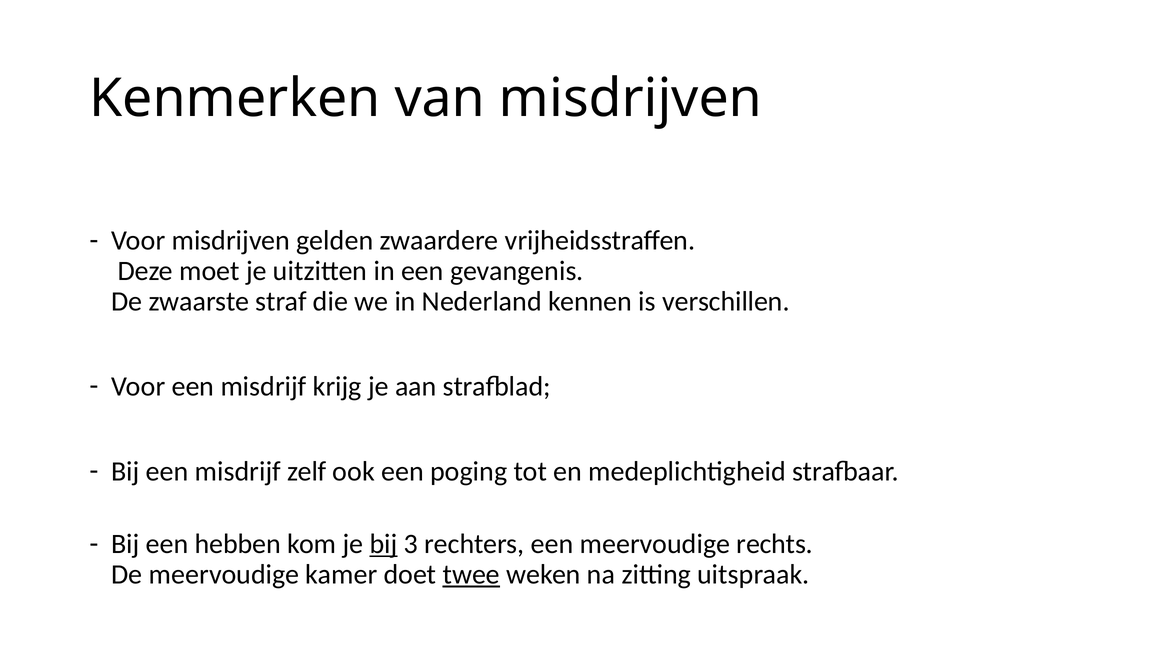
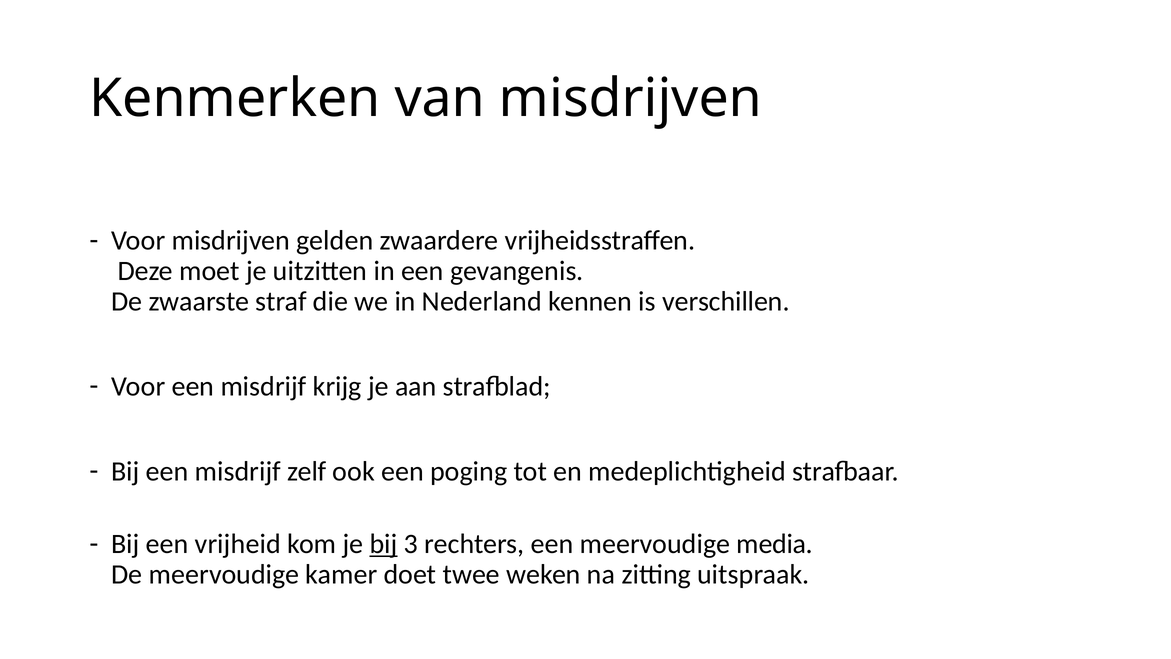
hebben: hebben -> vrijheid
rechts: rechts -> media
twee underline: present -> none
